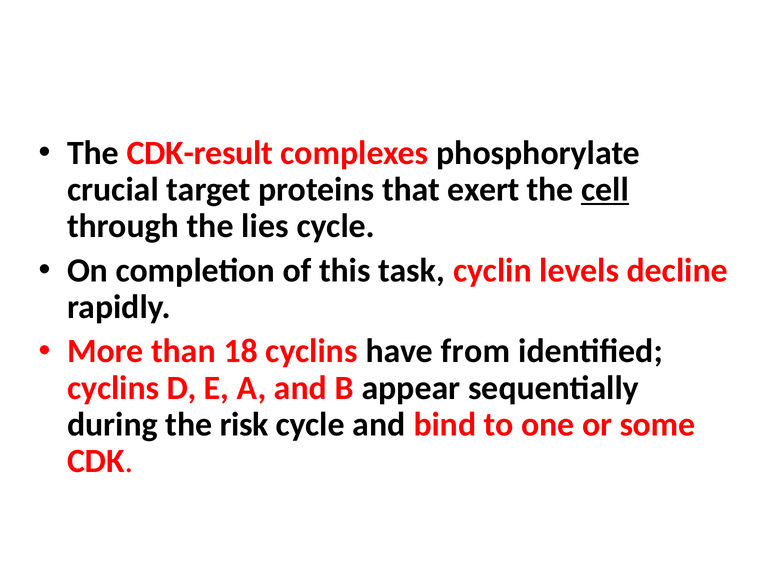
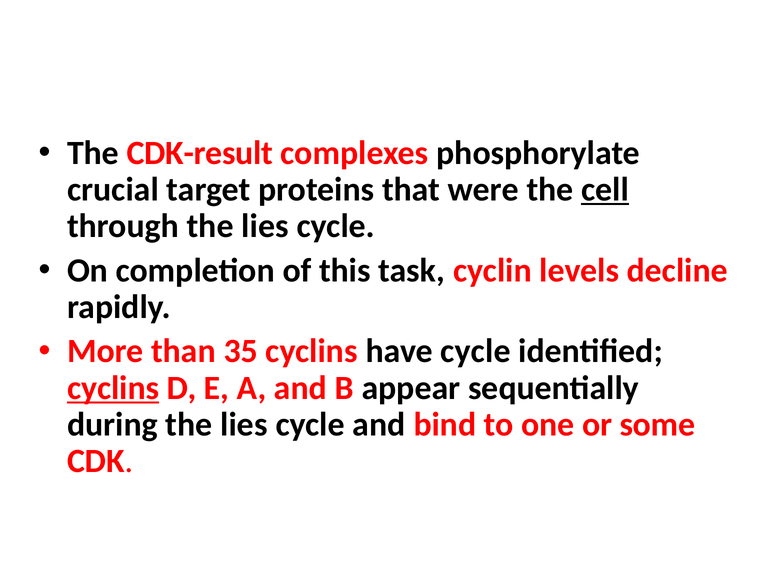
exert: exert -> were
18: 18 -> 35
have from: from -> cycle
cyclins at (113, 388) underline: none -> present
during the risk: risk -> lies
